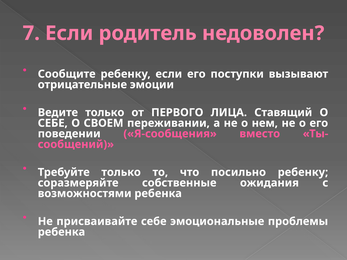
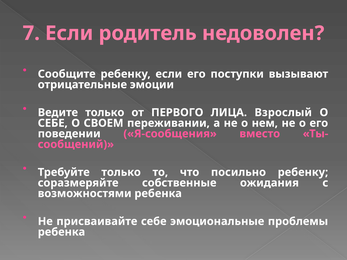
Ставящий: Ставящий -> Взрослый
